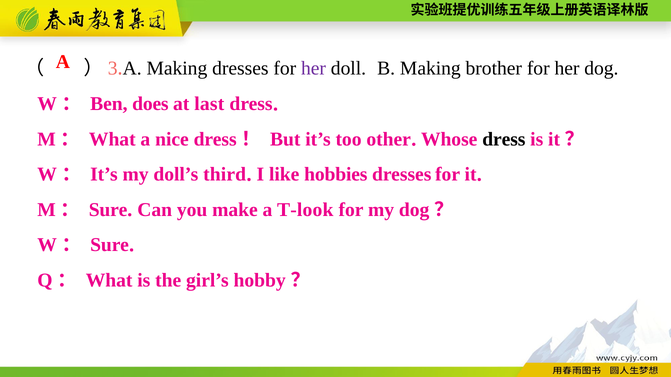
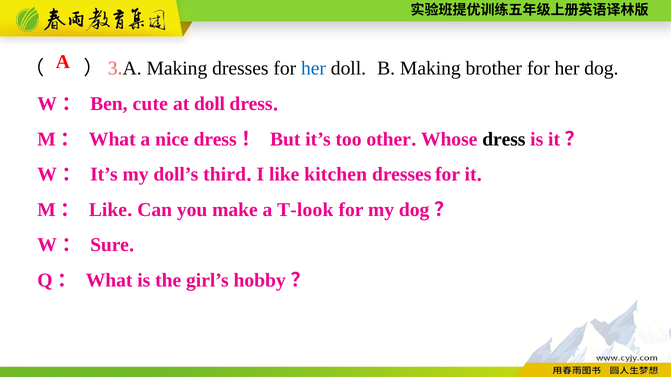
her at (314, 68) colour: purple -> blue
does: does -> cute
at last: last -> doll
hobbies: hobbies -> kitchen
Sure at (108, 210): Sure -> Like
